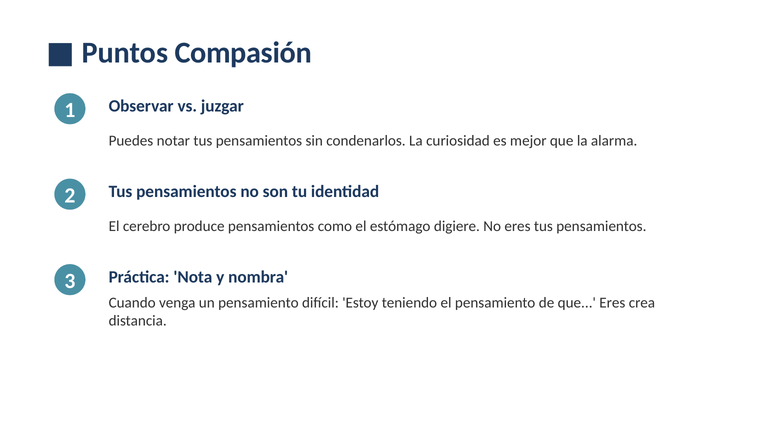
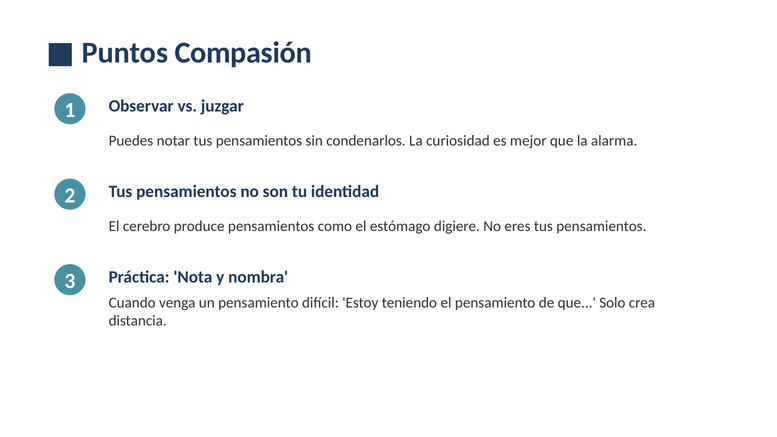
que Eres: Eres -> Solo
